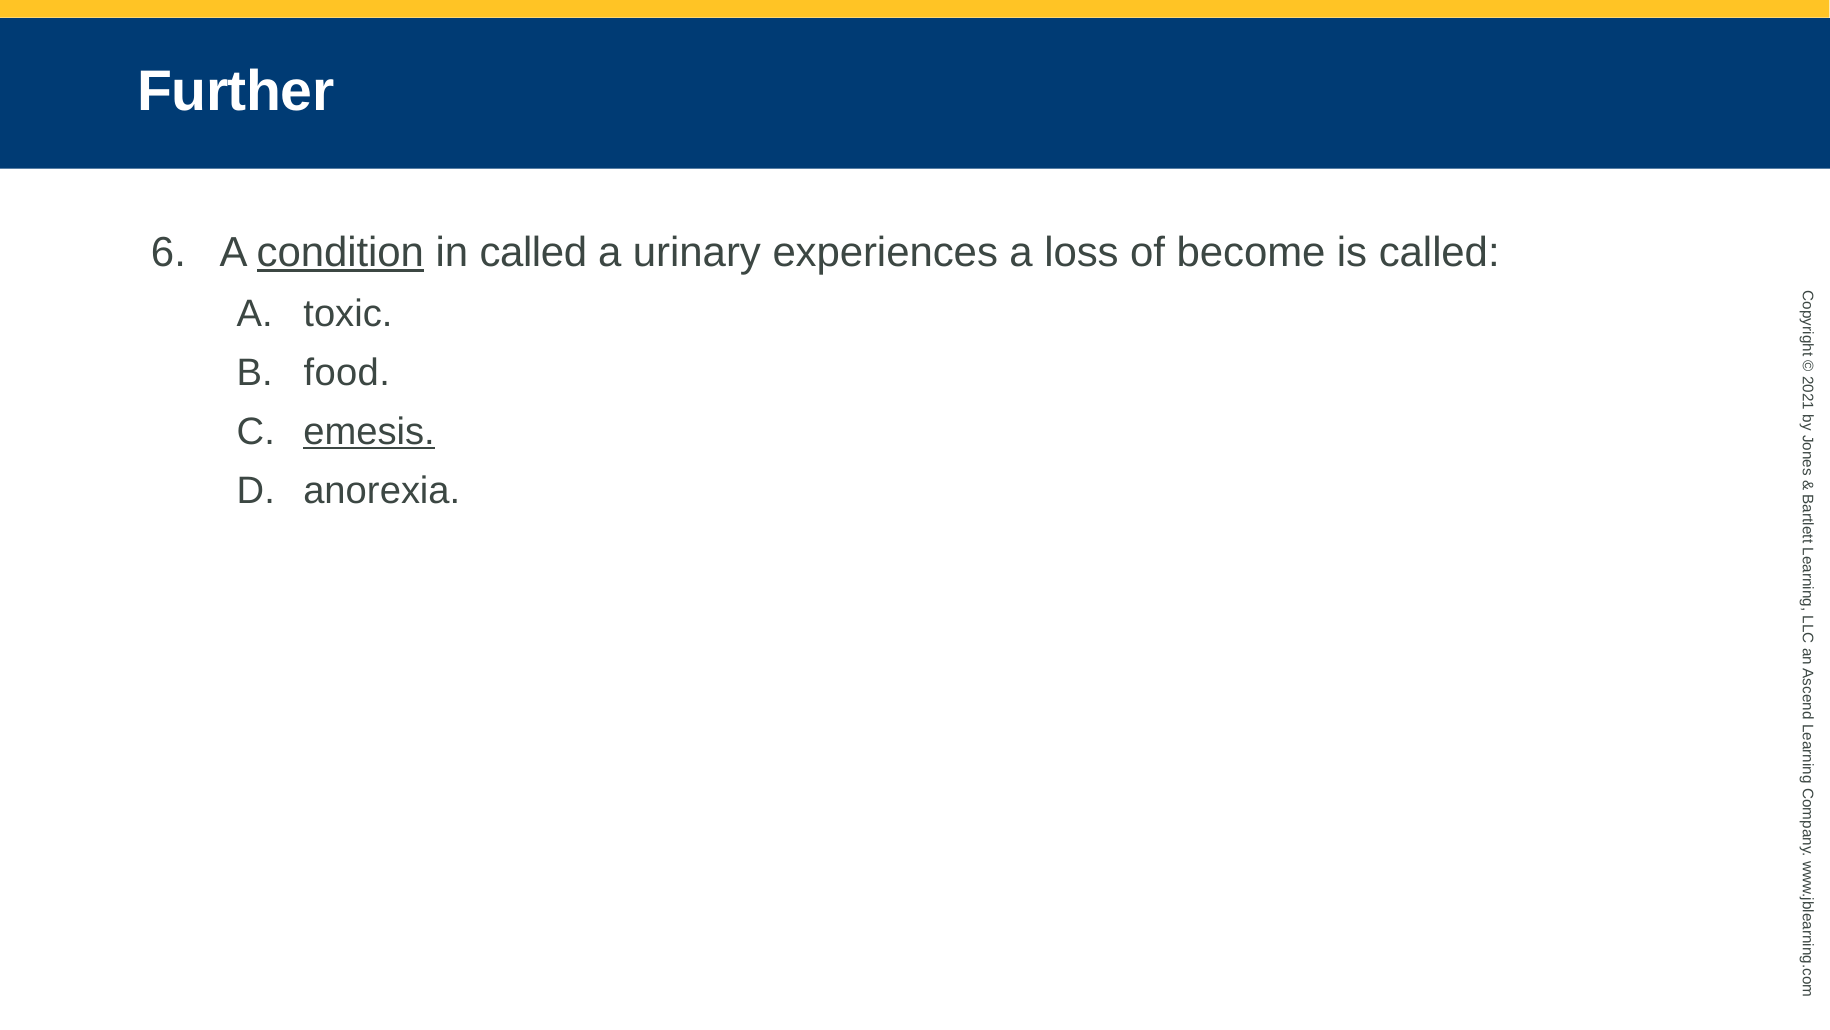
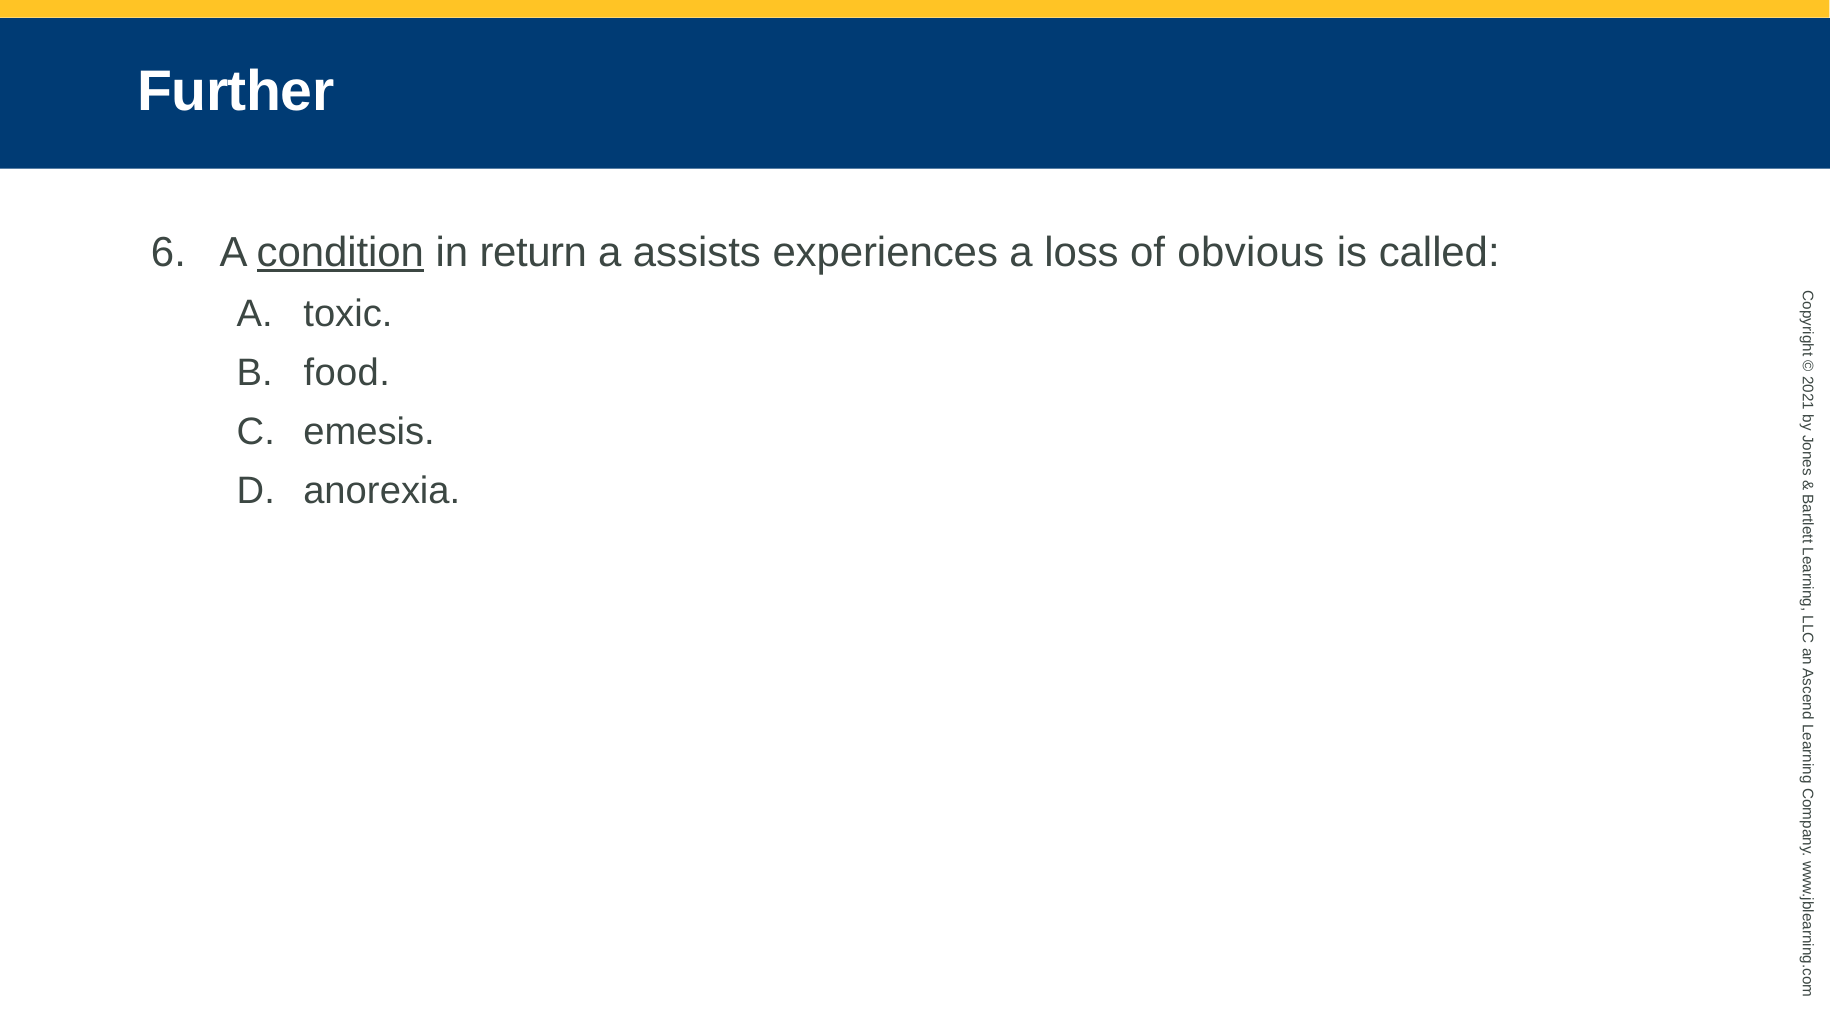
in called: called -> return
urinary: urinary -> assists
become: become -> obvious
emesis underline: present -> none
